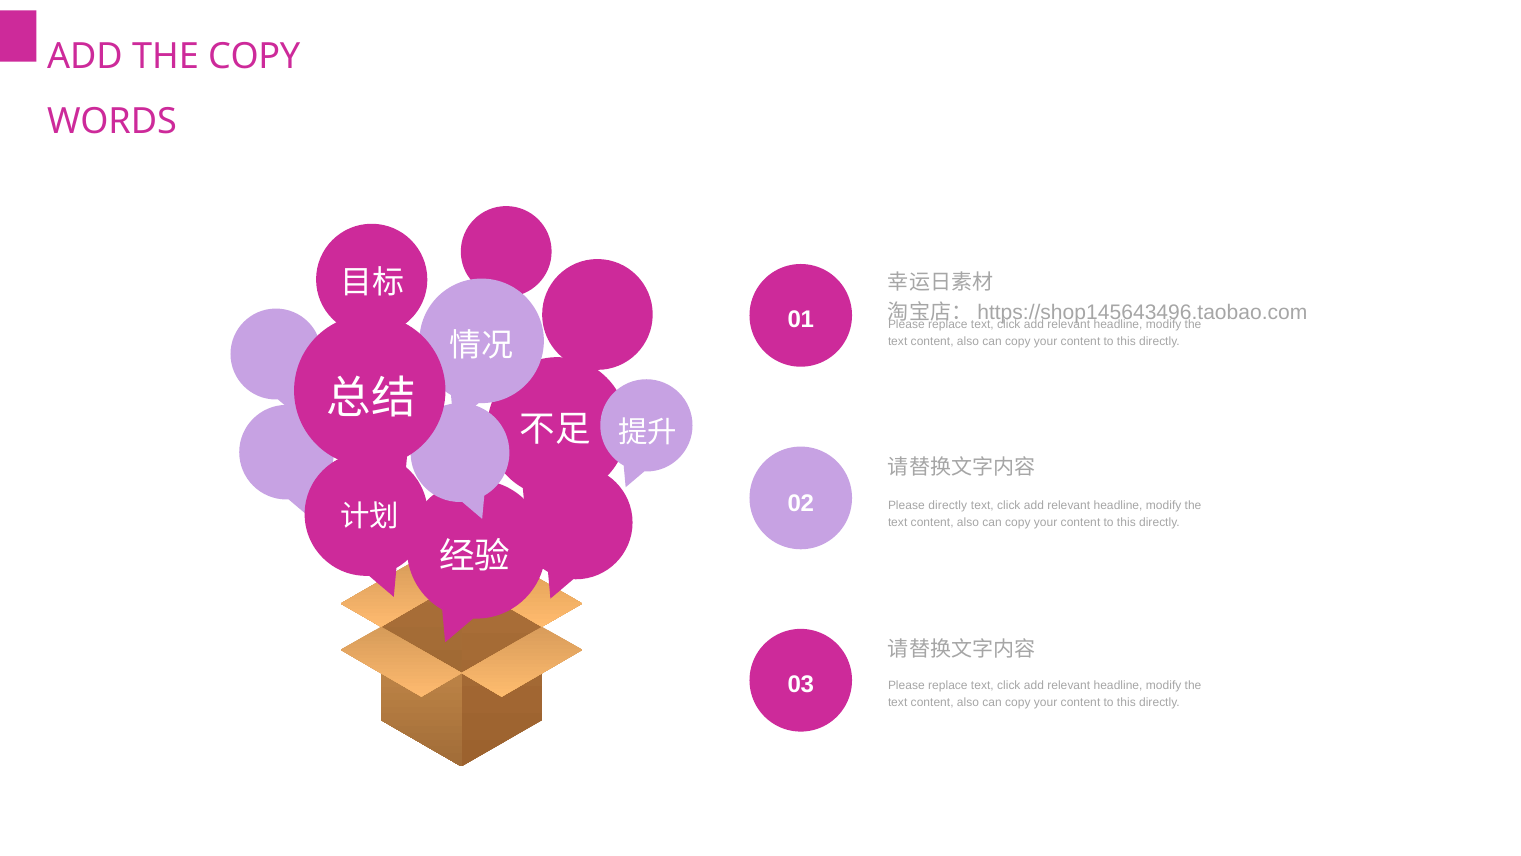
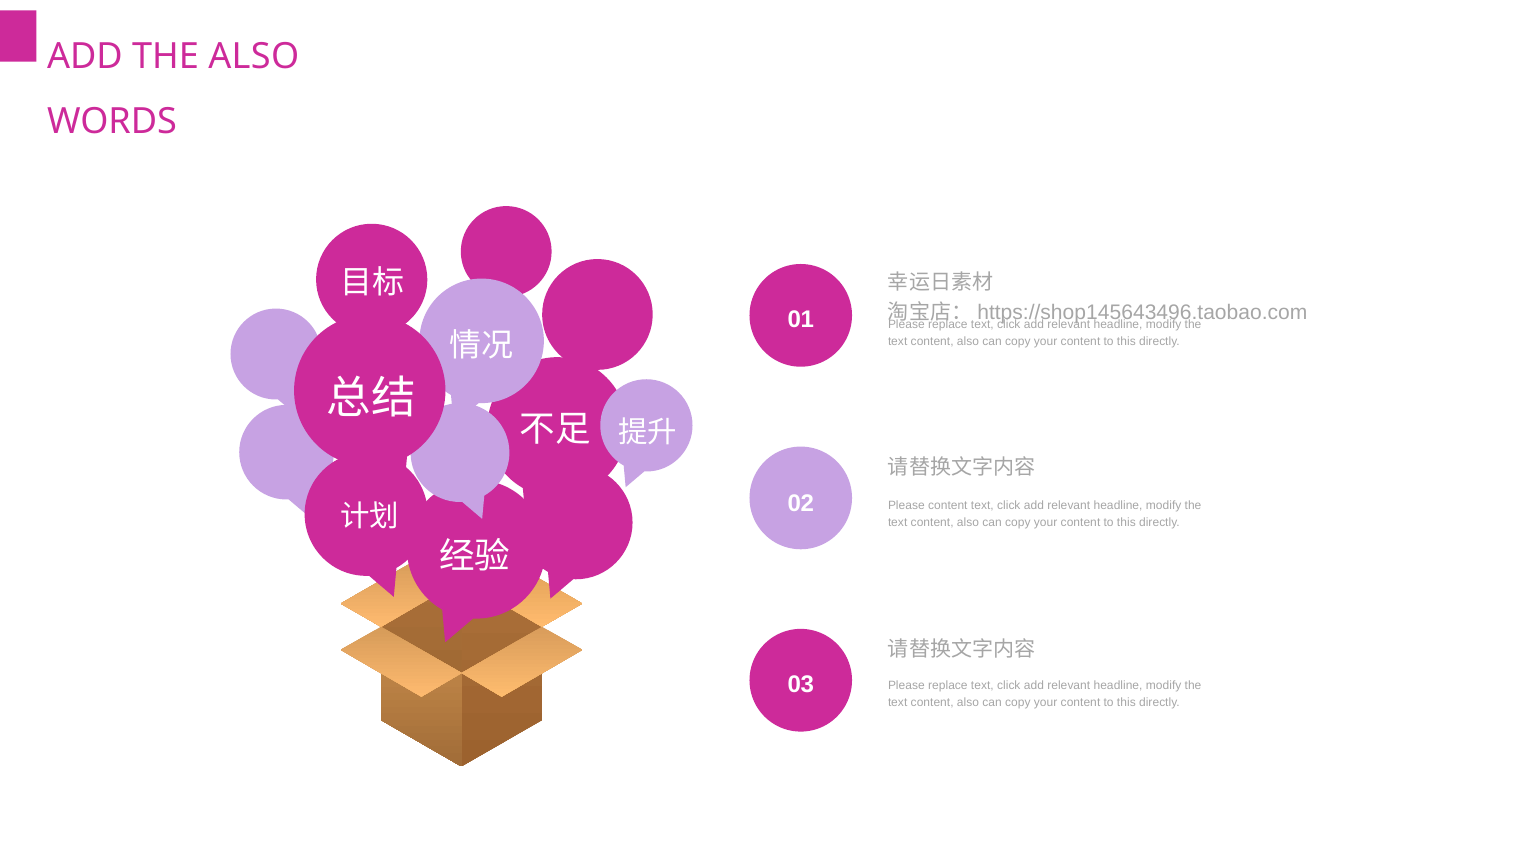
THE COPY: COPY -> ALSO
Please directly: directly -> content
